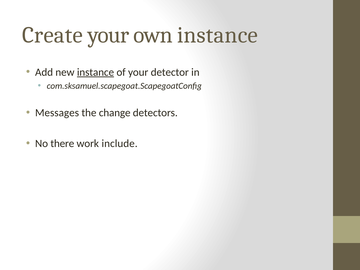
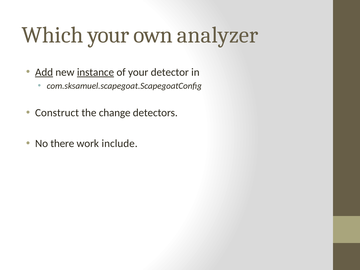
Create: Create -> Which
own instance: instance -> analyzer
Add underline: none -> present
Messages: Messages -> Construct
